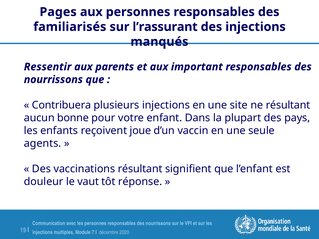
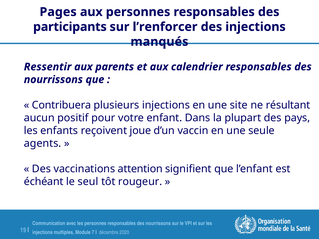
familiarisés: familiarisés -> participants
l’rassurant: l’rassurant -> l’renforcer
important: important -> calendrier
bonne: bonne -> positif
vaccinations résultant: résultant -> attention
douleur: douleur -> échéant
vaut: vaut -> seul
réponse: réponse -> rougeur
